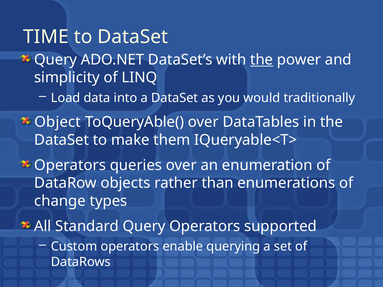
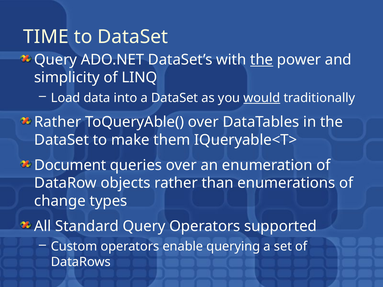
would underline: none -> present
Object at (58, 122): Object -> Rather
Operators at (70, 165): Operators -> Document
